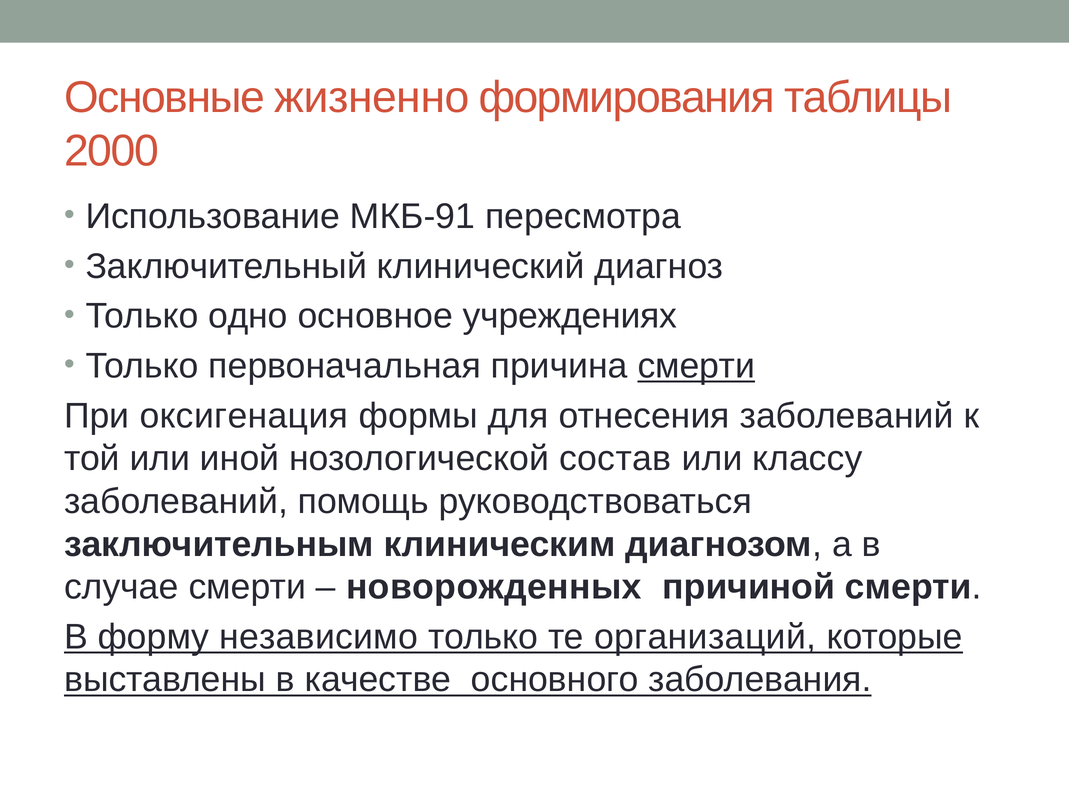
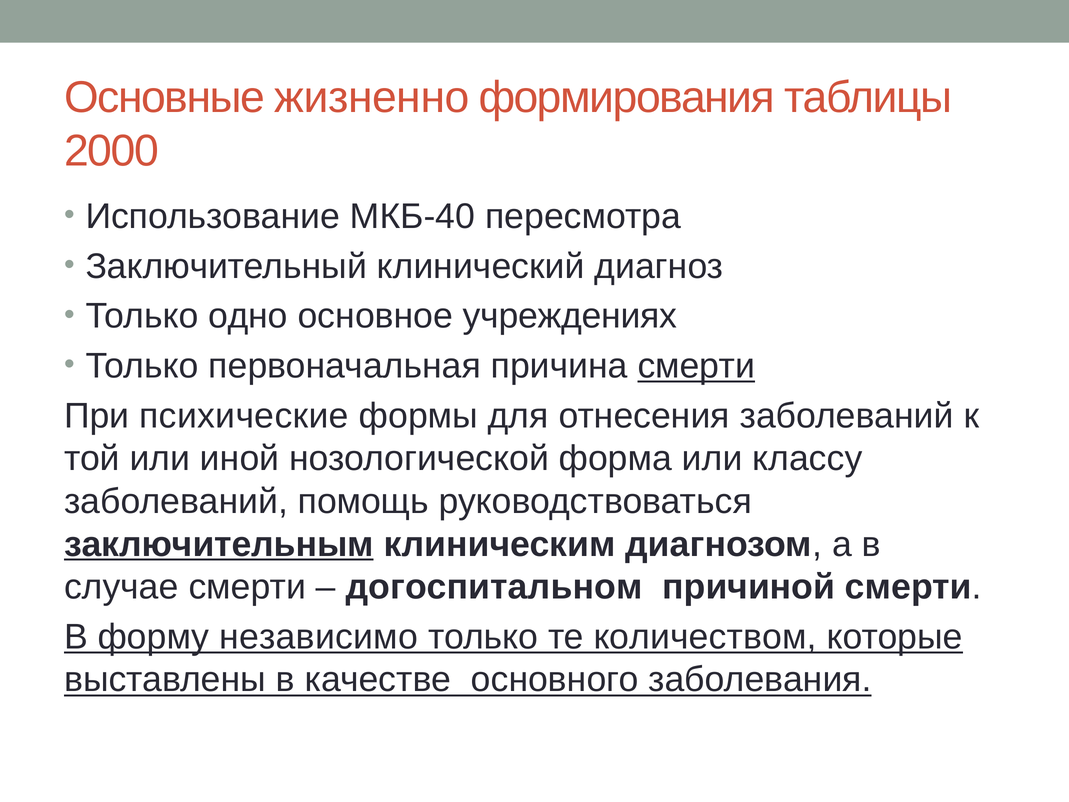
МКБ-91: МКБ-91 -> МКБ-40
оксигенация: оксигенация -> психические
состав: состав -> форма
заключительным underline: none -> present
новорожденных: новорожденных -> догоспитальном
организаций: организаций -> количеством
